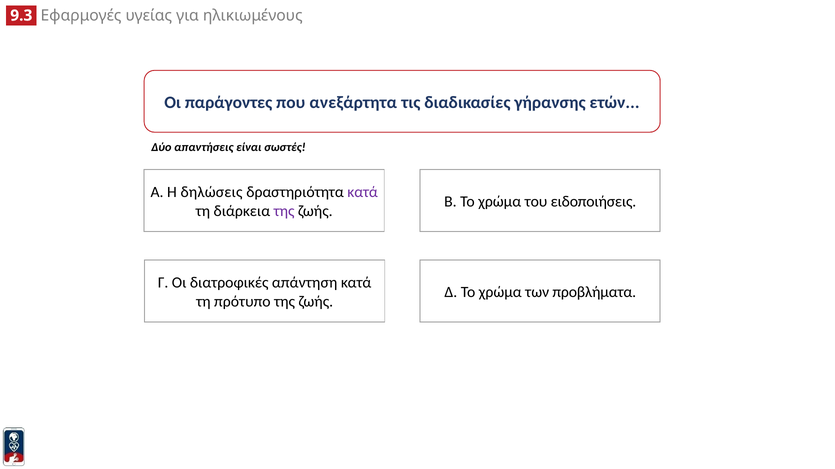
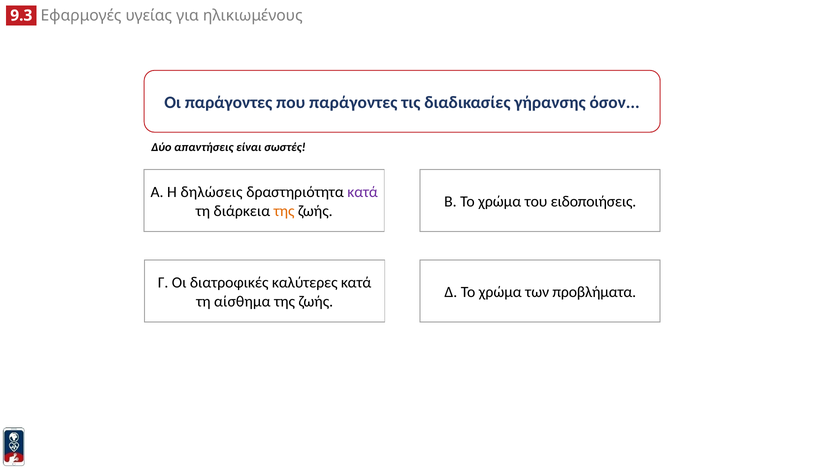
που ανεξάρτητα: ανεξάρτητα -> παράγοντες
ετών: ετών -> όσον
της at (284, 211) colour: purple -> orange
απάντηση: απάντηση -> καλύτερες
πρότυπο: πρότυπο -> αίσθημα
